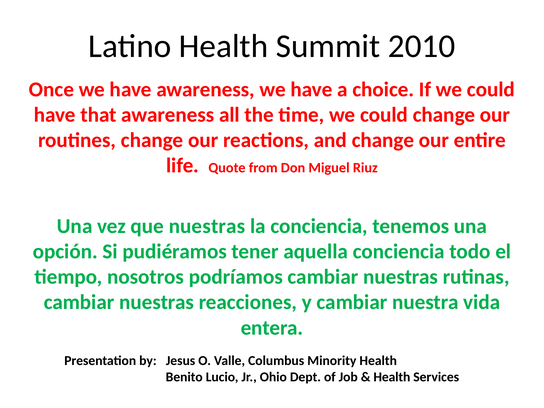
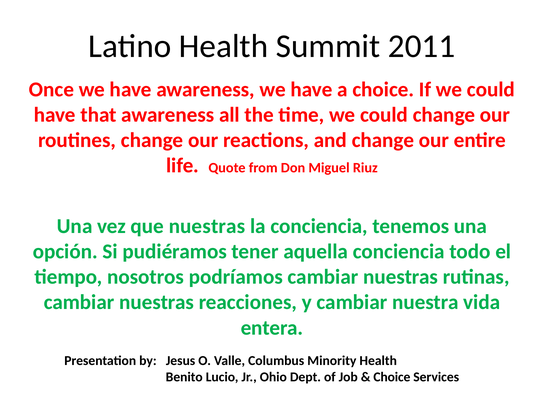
2010: 2010 -> 2011
Health at (392, 377): Health -> Choice
